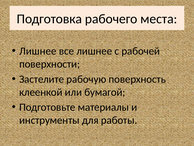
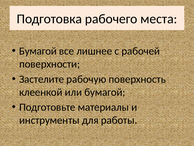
Лишнее at (38, 51): Лишнее -> Бумагой
